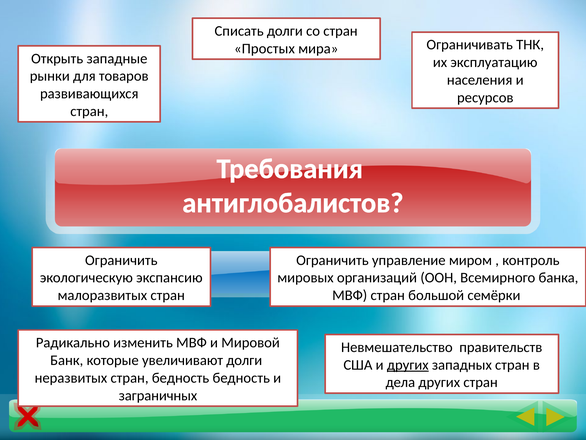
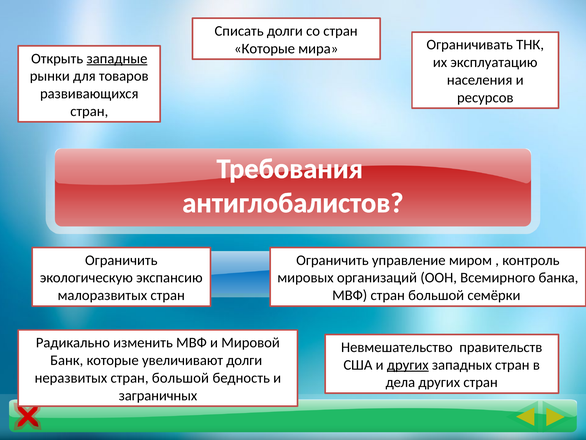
Простых at (264, 49): Простых -> Которые
западные underline: none -> present
неразвитых стран бедность: бедность -> большой
